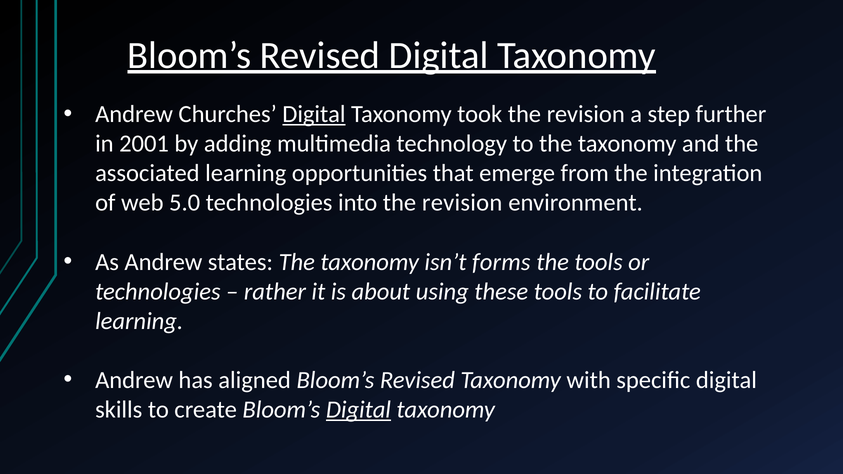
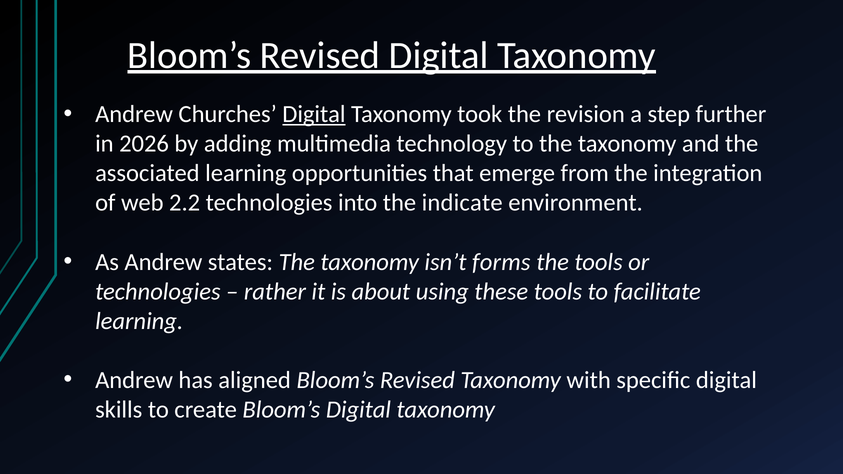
2001: 2001 -> 2026
5.0: 5.0 -> 2.2
into the revision: revision -> indicate
Digital at (358, 410) underline: present -> none
